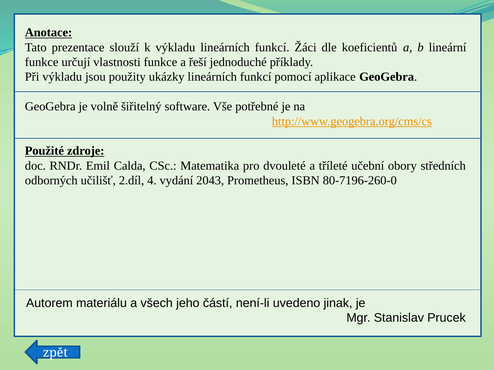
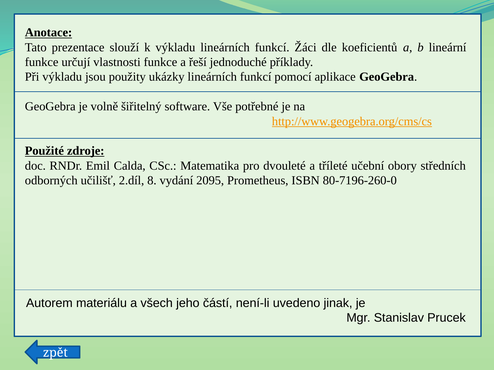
4: 4 -> 8
2043: 2043 -> 2095
